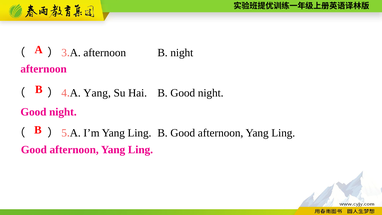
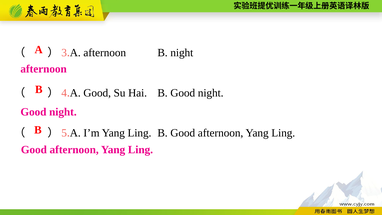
A Yang: Yang -> Good
